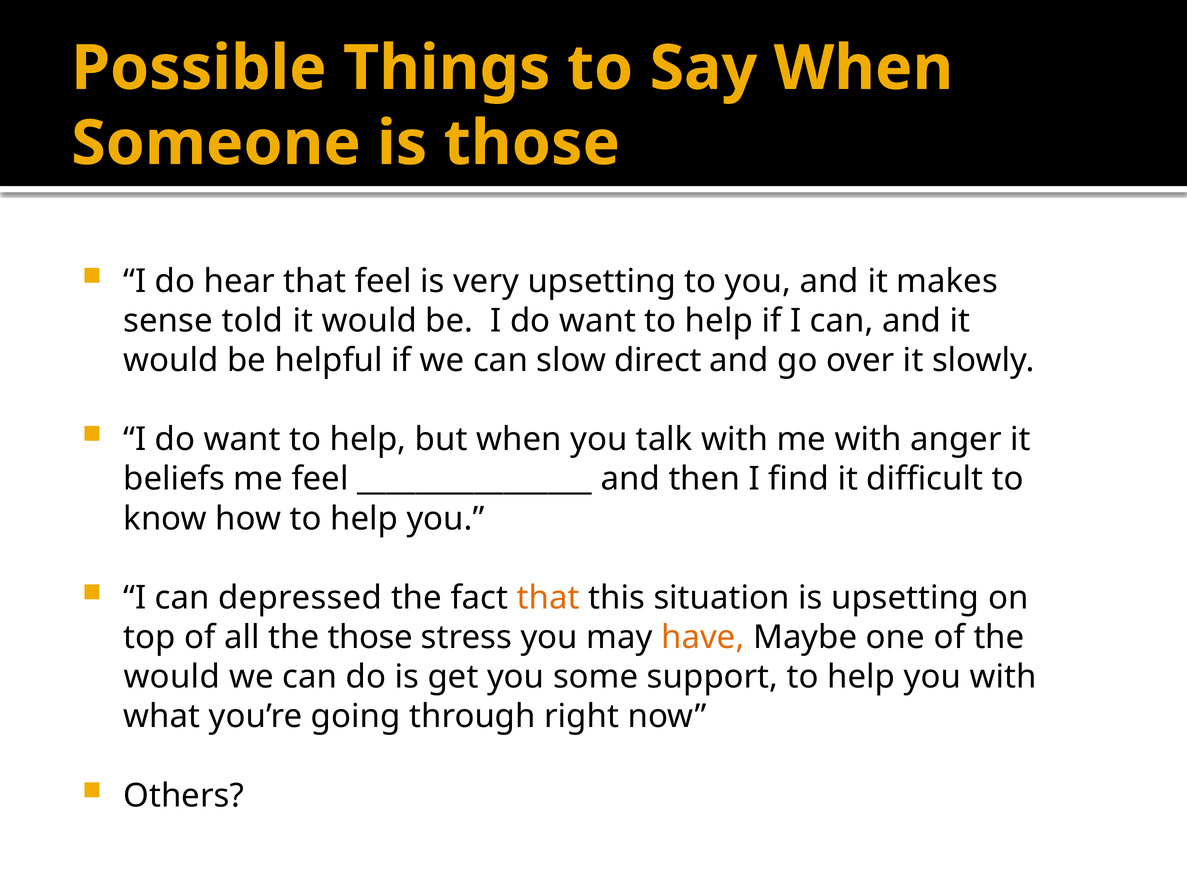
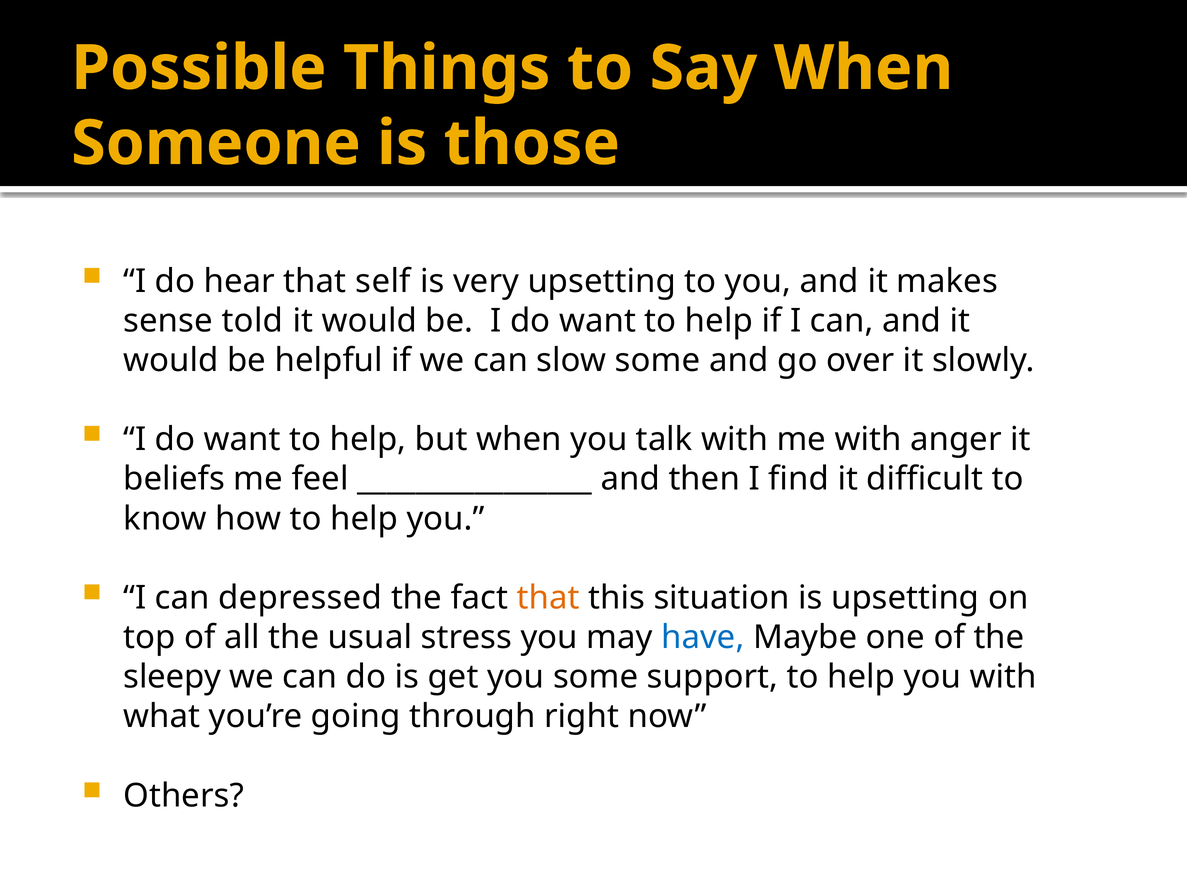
that feel: feel -> self
slow direct: direct -> some
the those: those -> usual
have colour: orange -> blue
would at (172, 677): would -> sleepy
